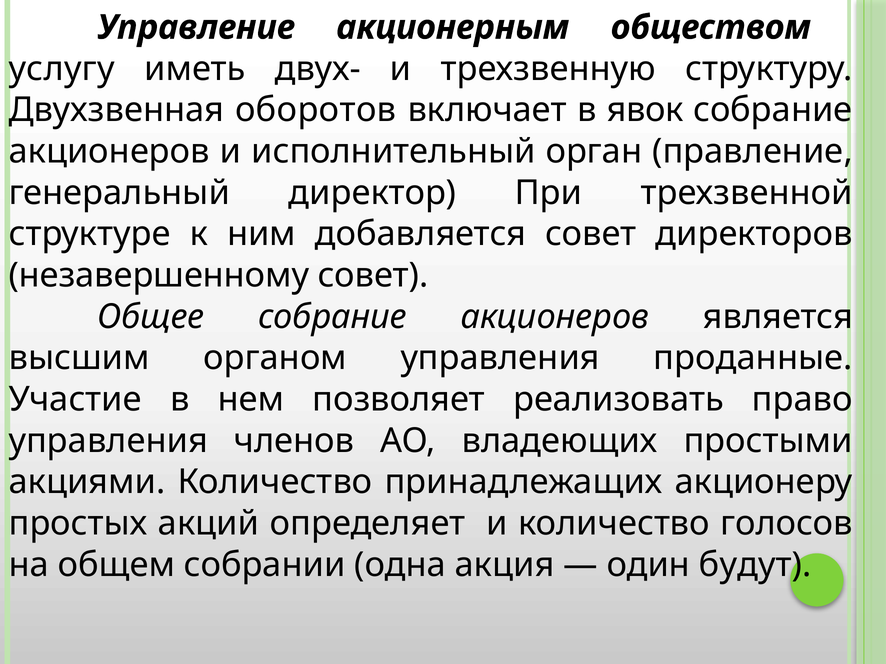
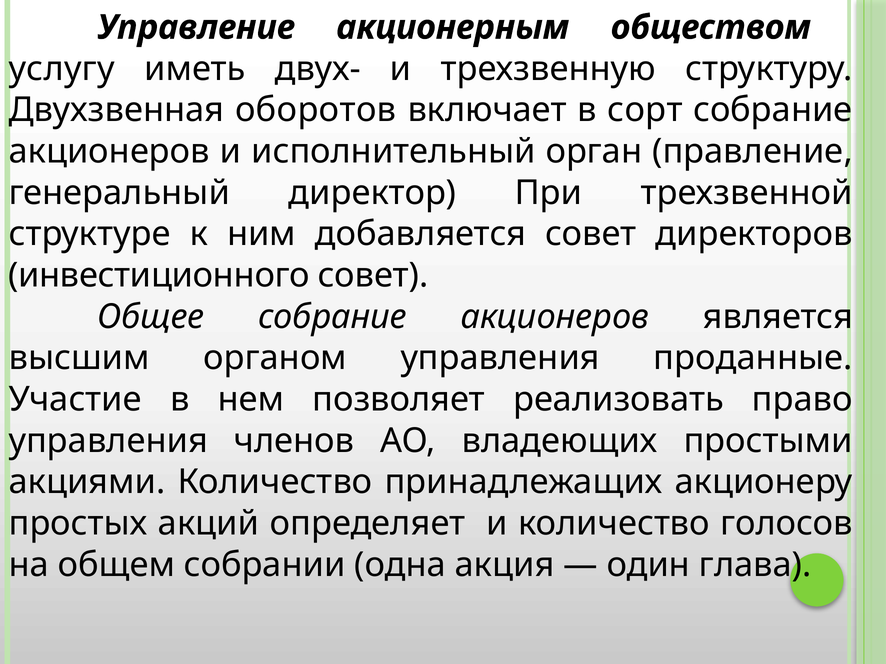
явок: явок -> сорт
незавершенному: незавершенному -> инвестиционного
будут: будут -> глава
